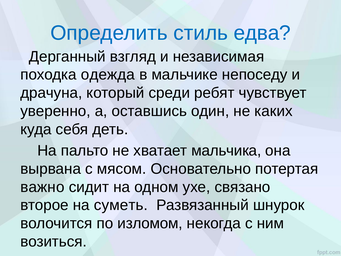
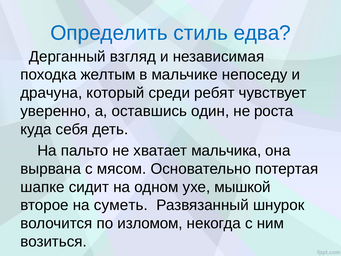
одежда: одежда -> желтым
каких: каких -> роста
важно: важно -> шапке
связано: связано -> мышкой
